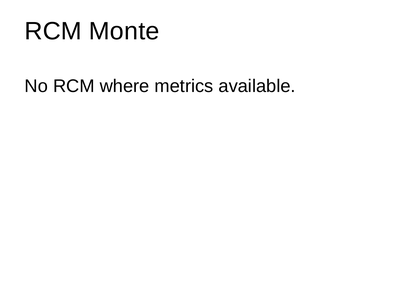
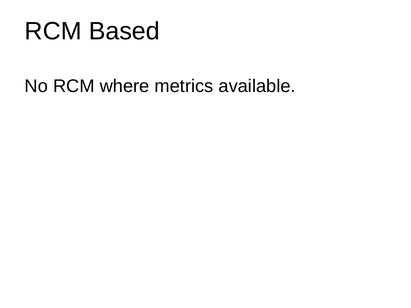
Monte: Monte -> Based
